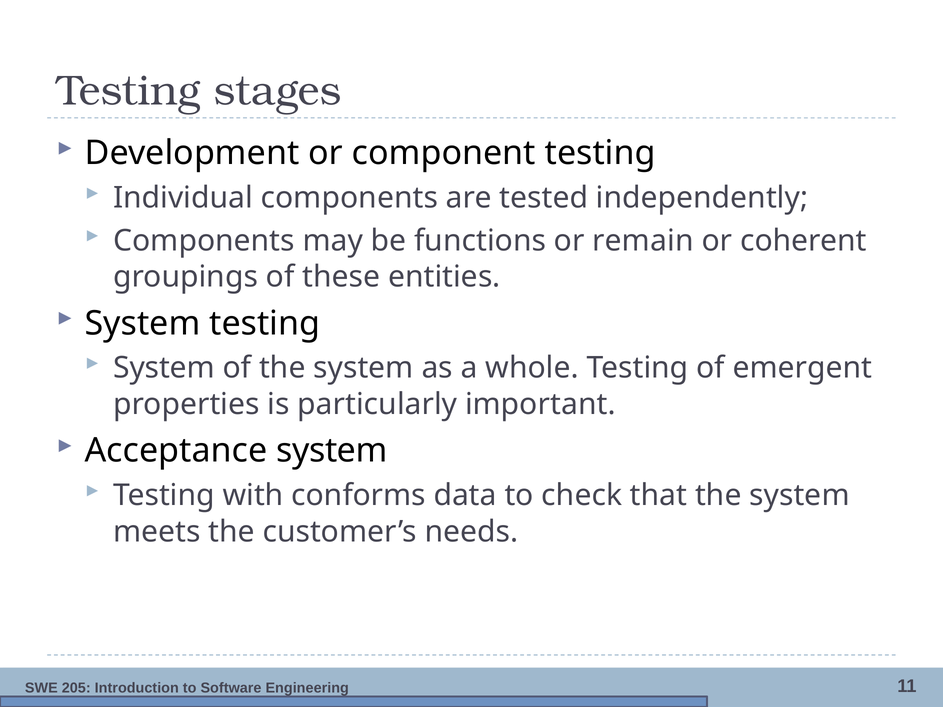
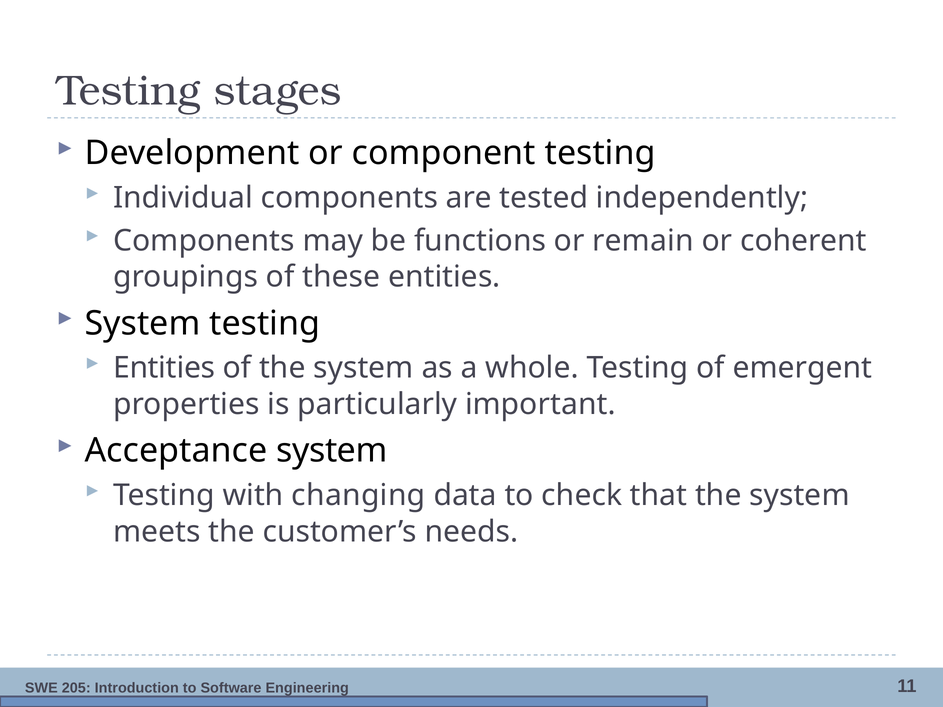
System at (164, 368): System -> Entities
conforms: conforms -> changing
